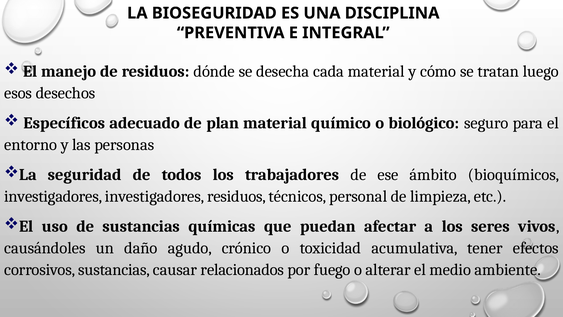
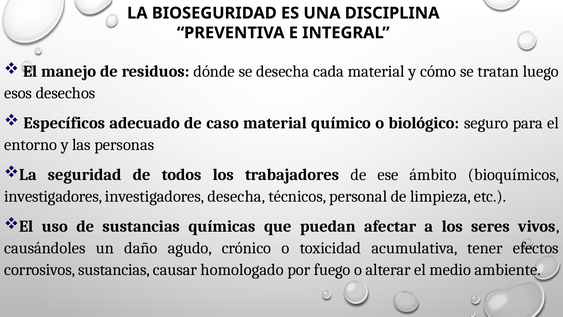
plan: plan -> caso
investigadores residuos: residuos -> desecha
relacionados: relacionados -> homologado
